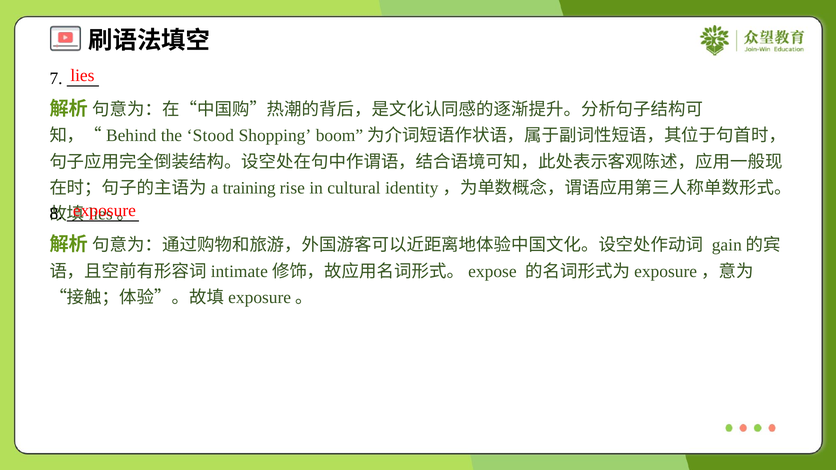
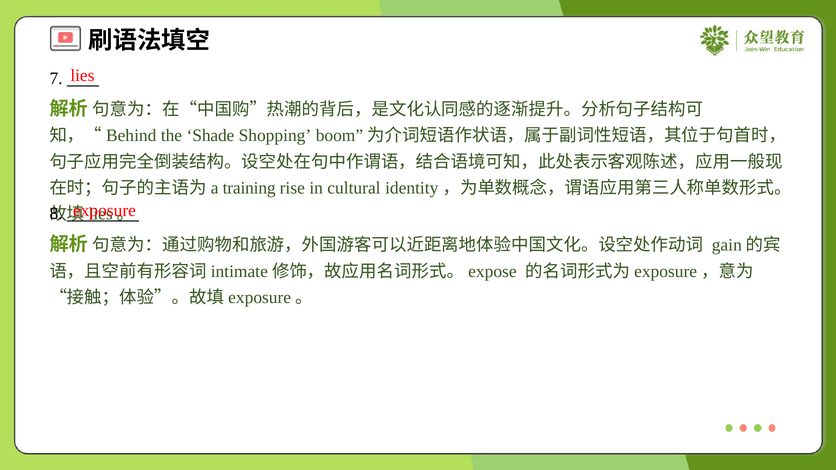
Stood: Stood -> Shade
